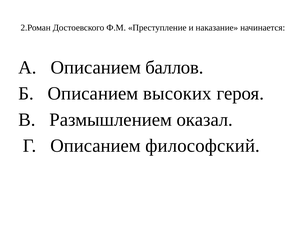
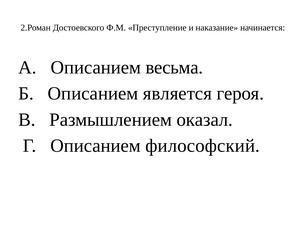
баллов: баллов -> весьма
высоких: высоких -> является
